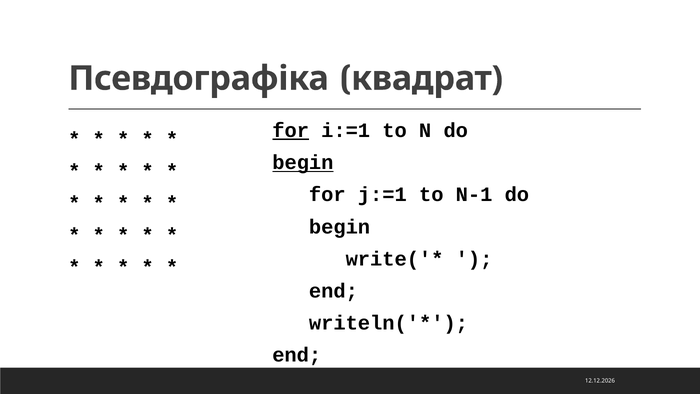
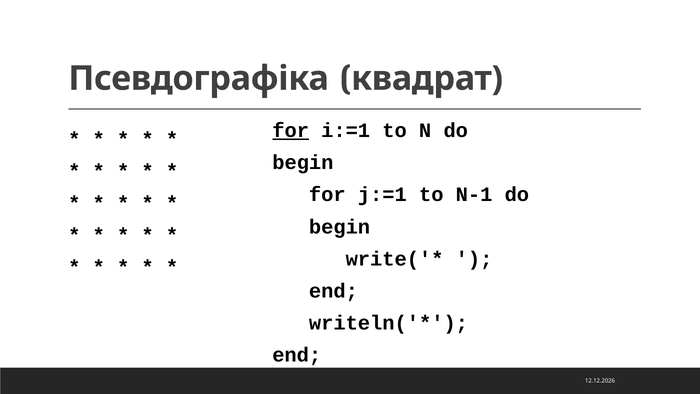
begin at (303, 163) underline: present -> none
